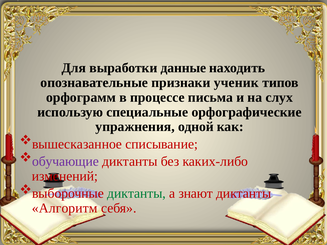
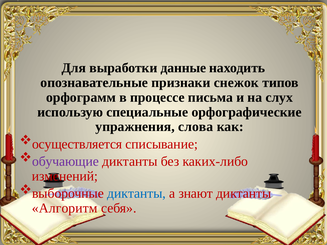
ученик: ученик -> снежок
одной: одной -> слова
вышесказанное: вышесказанное -> осуществляется
диктанты at (137, 194) colour: green -> blue
